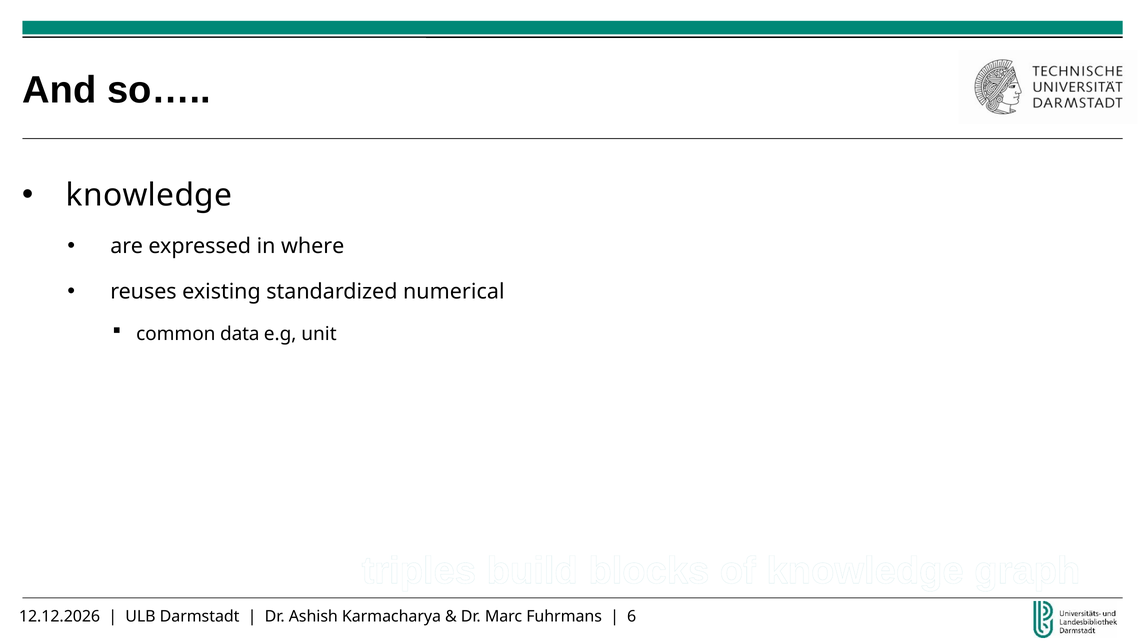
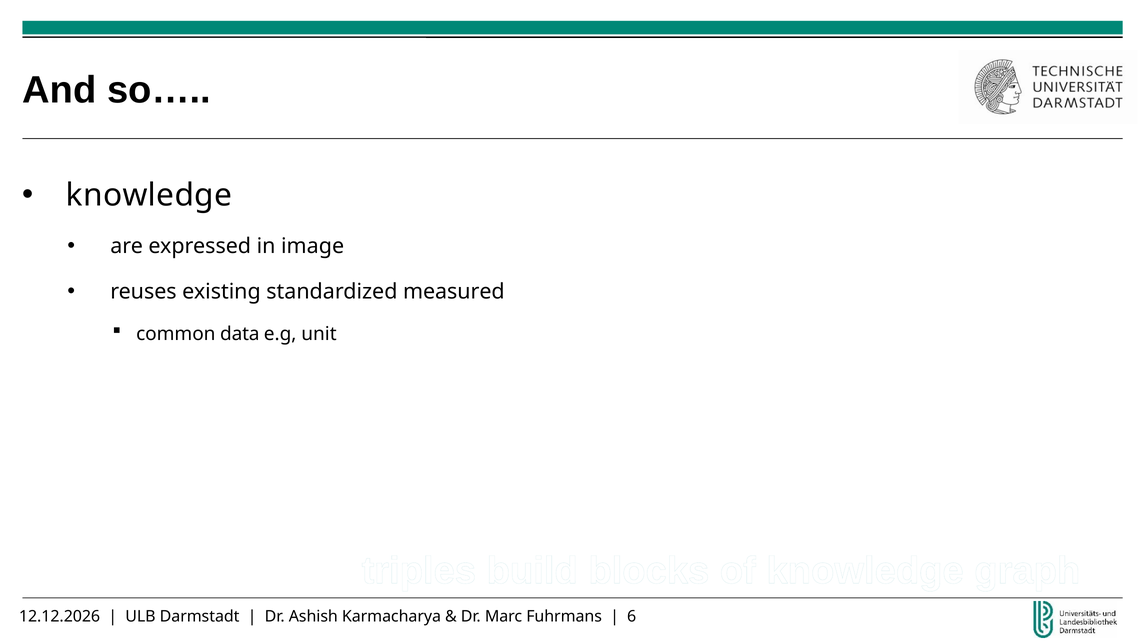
where: where -> image
numerical: numerical -> measured
